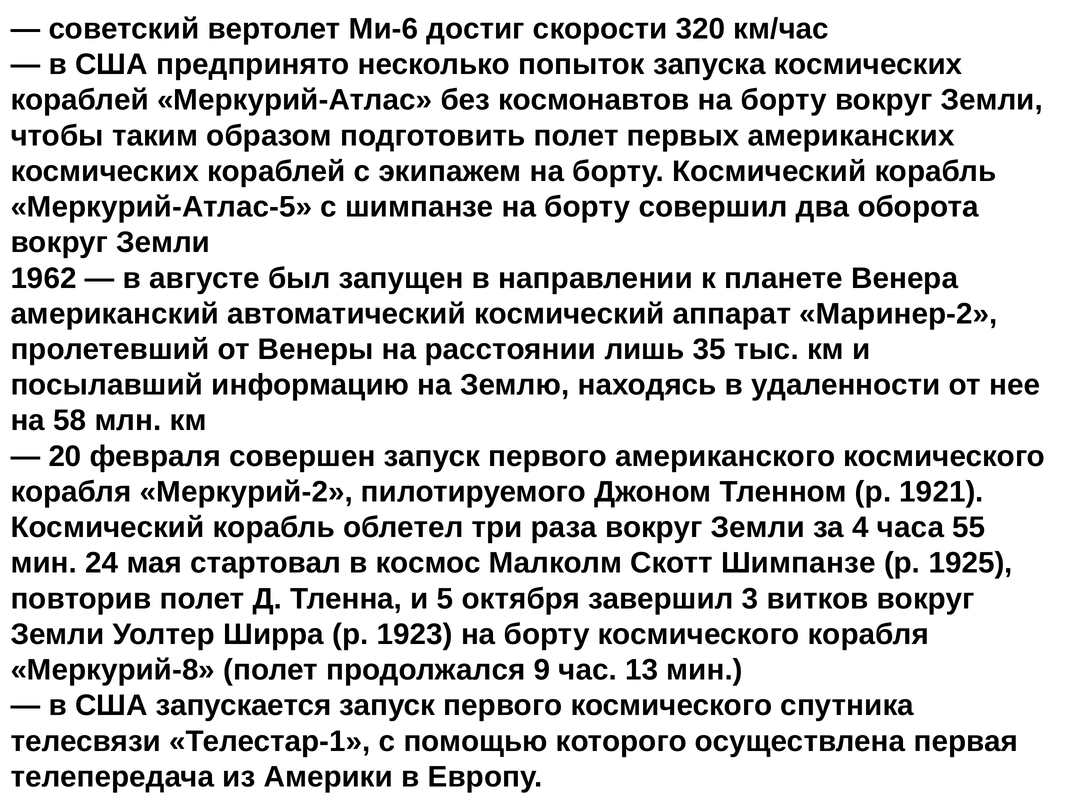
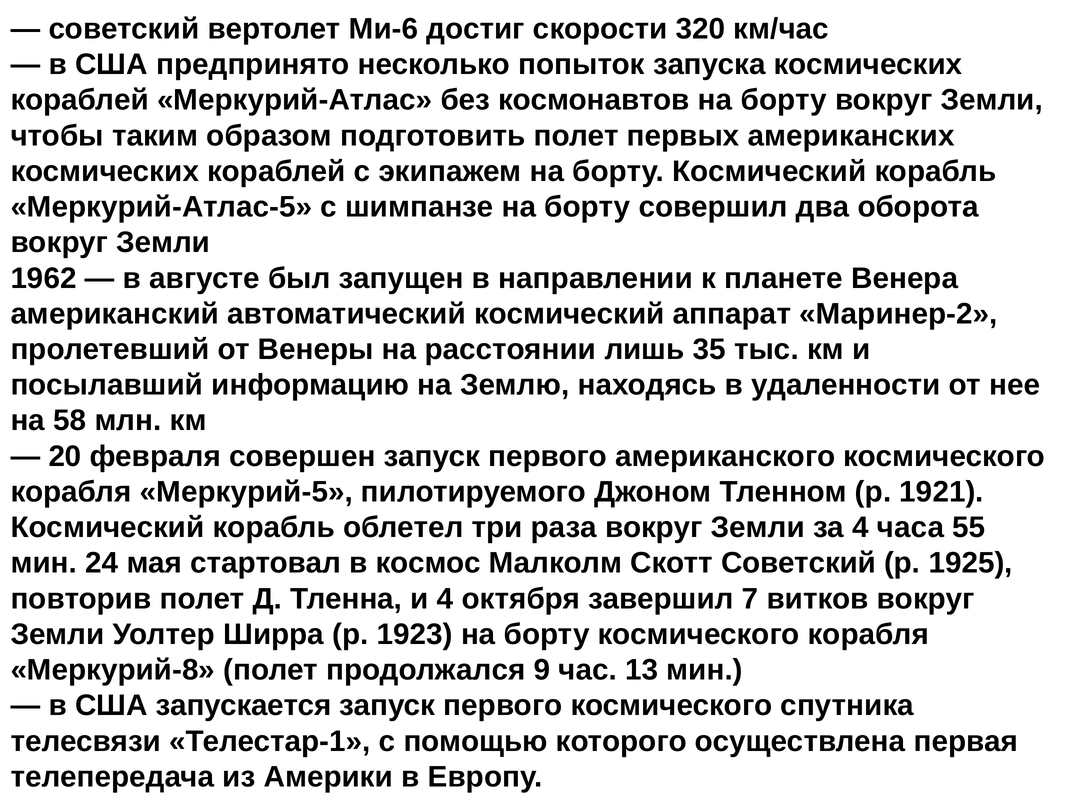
Меркурий-2: Меркурий-2 -> Меркурий-5
Скотт Шимпанзе: Шимпанзе -> Советский
и 5: 5 -> 4
3: 3 -> 7
